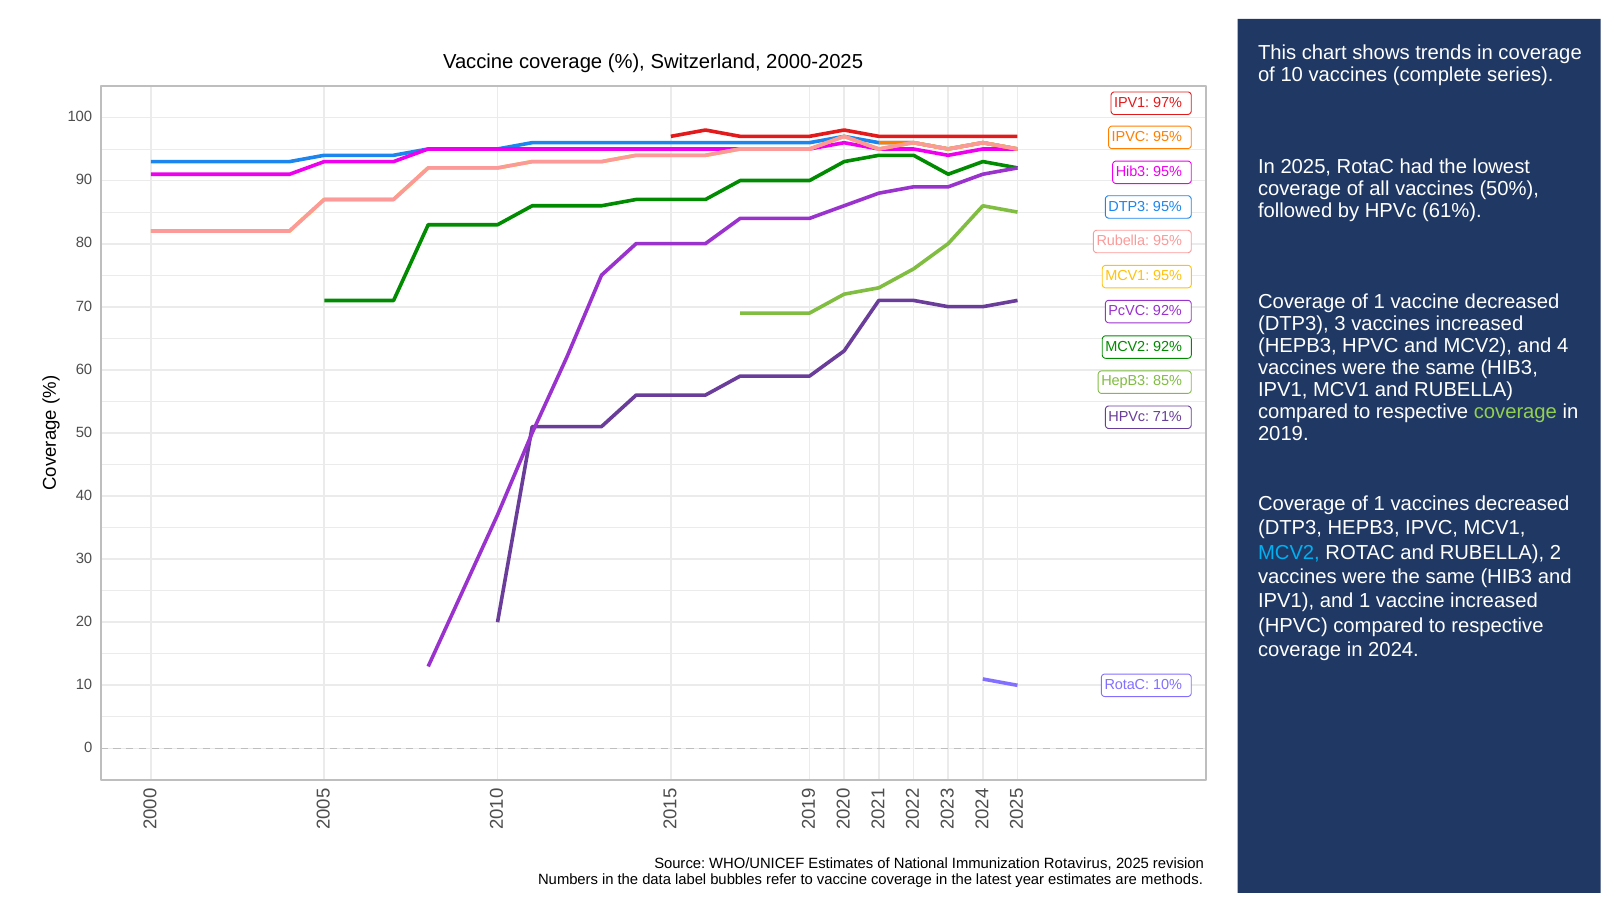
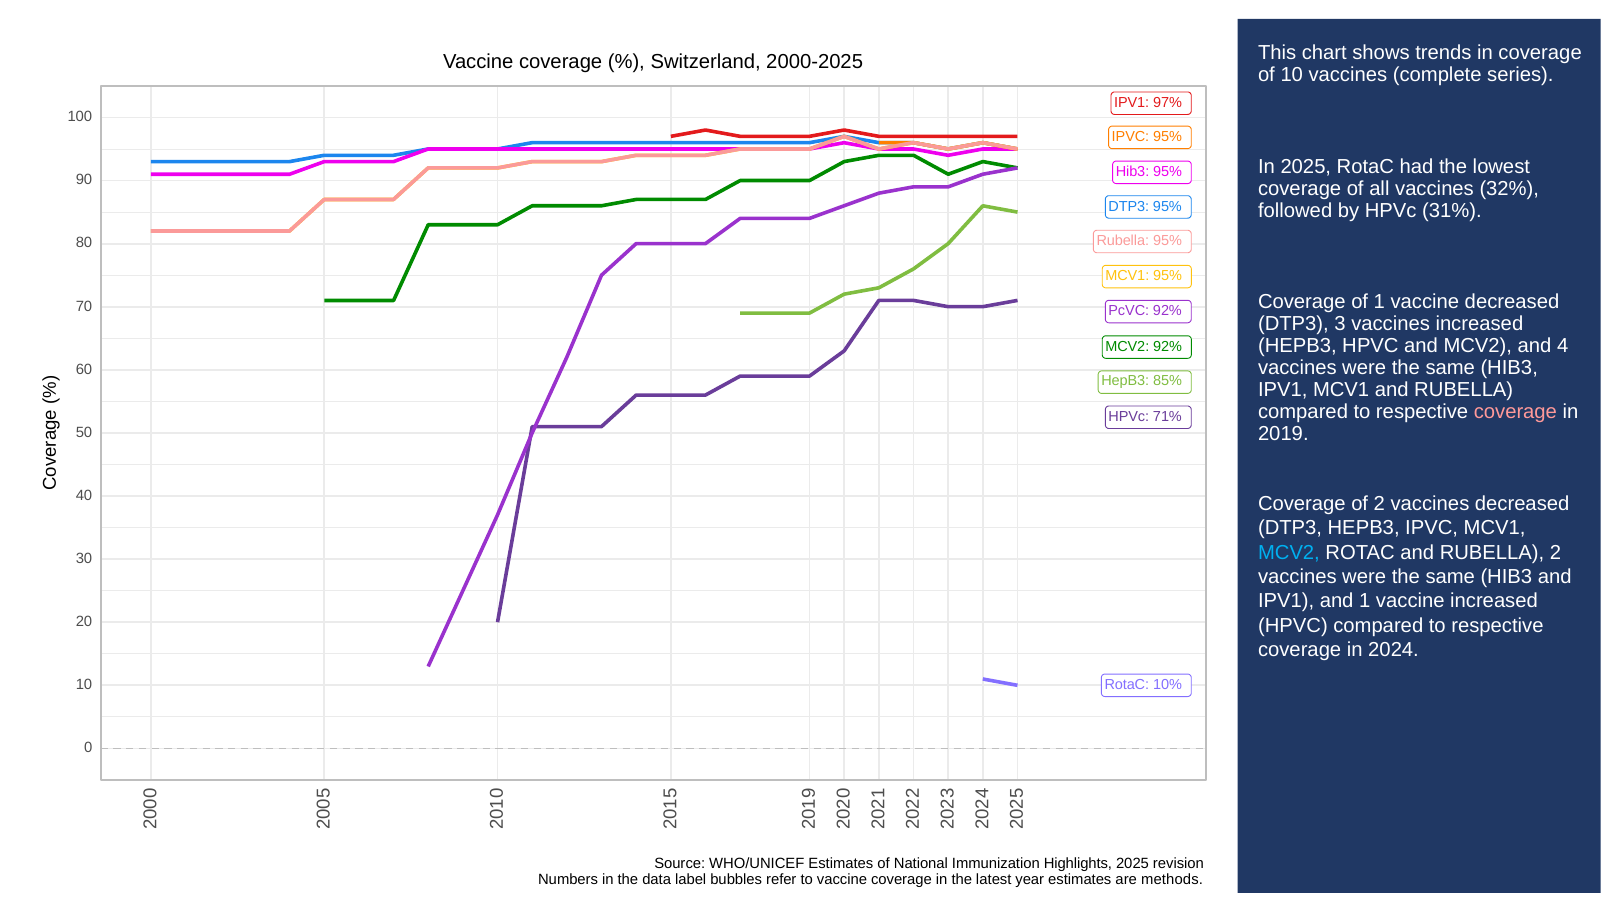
50%: 50% -> 32%
61%: 61% -> 31%
coverage at (1515, 412) colour: light green -> pink
1 at (1379, 504): 1 -> 2
Rotavirus: Rotavirus -> Highlights
